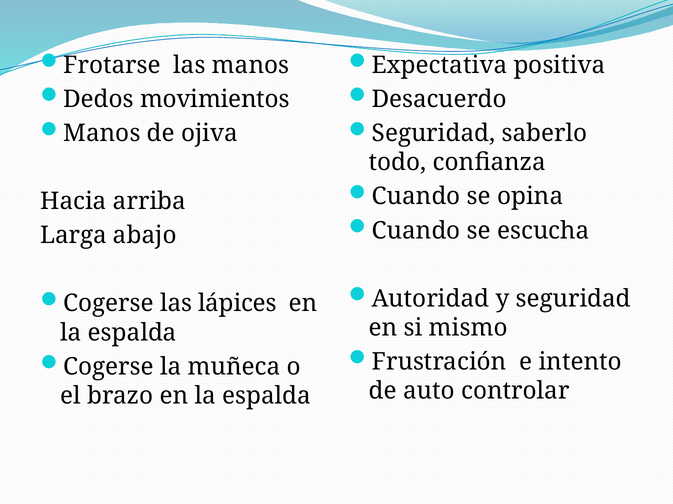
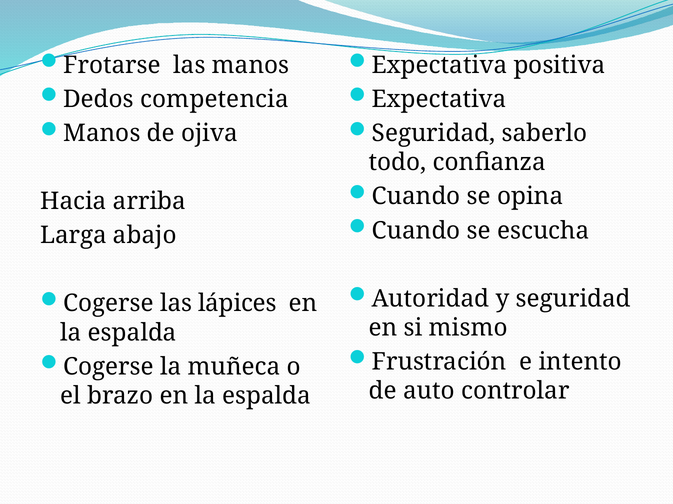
movimientos: movimientos -> competencia
Desacuerdo at (439, 99): Desacuerdo -> Expectativa
